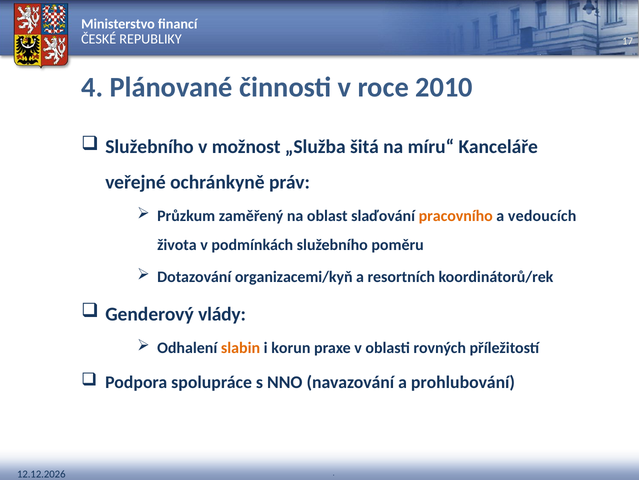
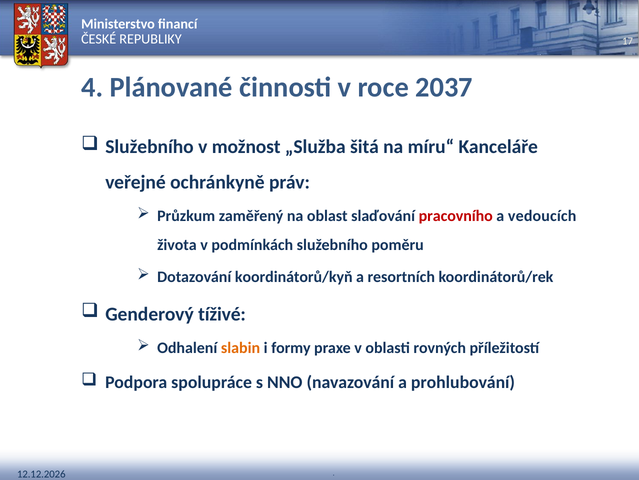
2010: 2010 -> 2037
pracovního colour: orange -> red
organizacemi/kyň: organizacemi/kyň -> koordinátorů/kyň
vlády: vlády -> tíživé
korun: korun -> formy
